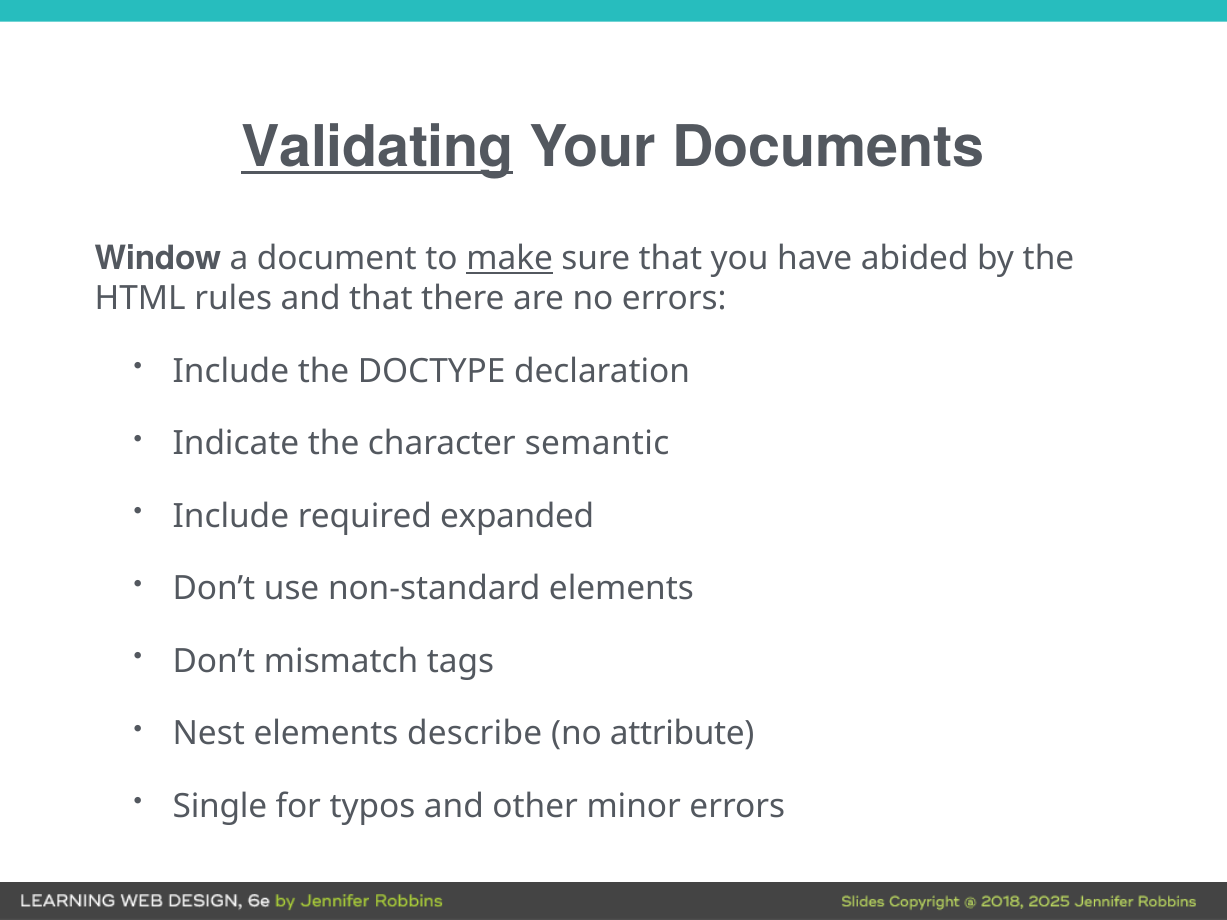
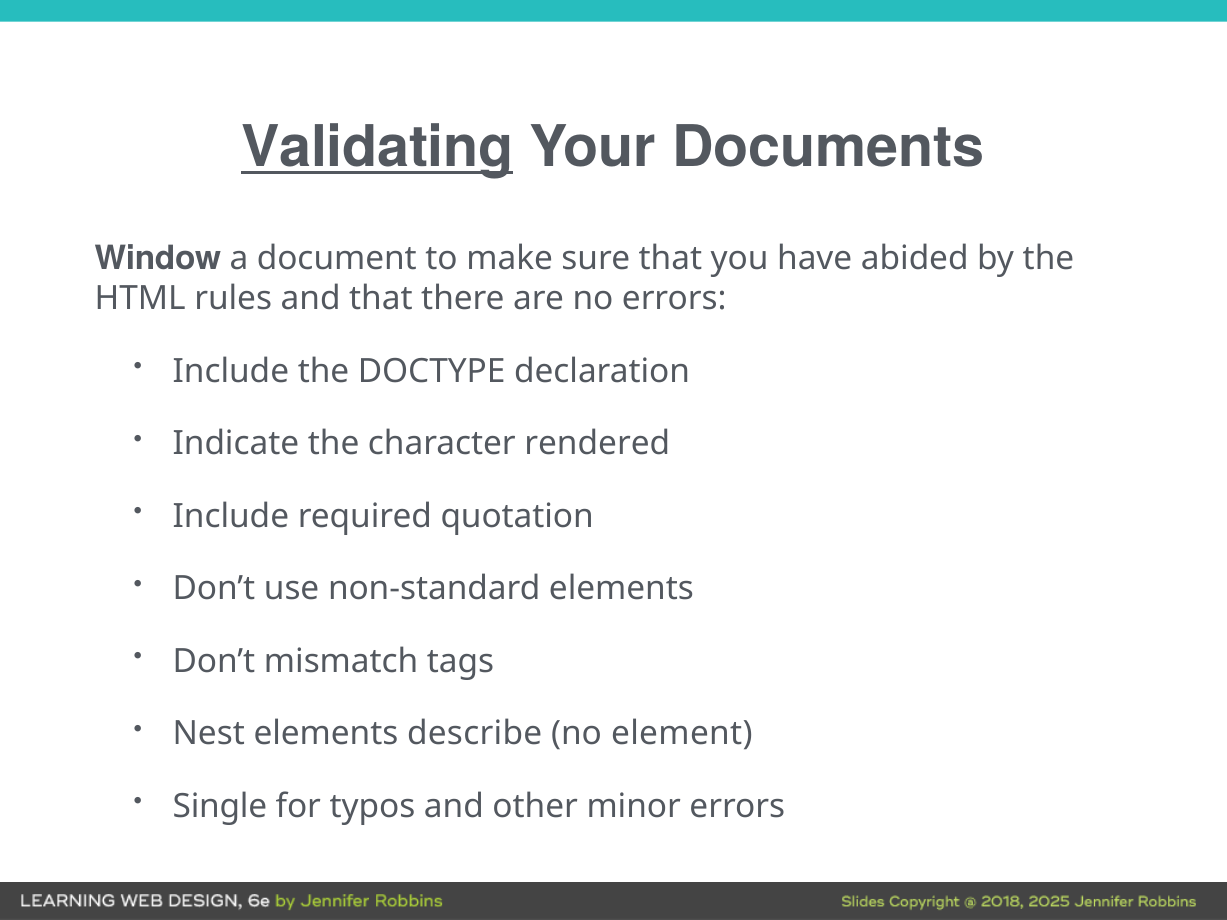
make underline: present -> none
semantic: semantic -> rendered
expanded: expanded -> quotation
attribute: attribute -> element
